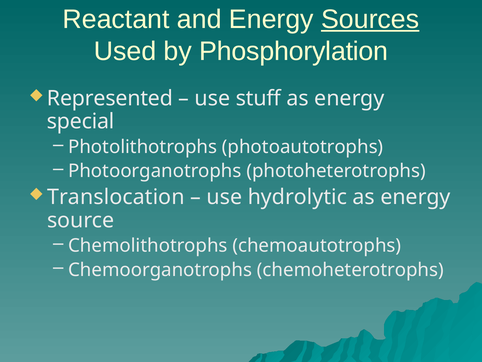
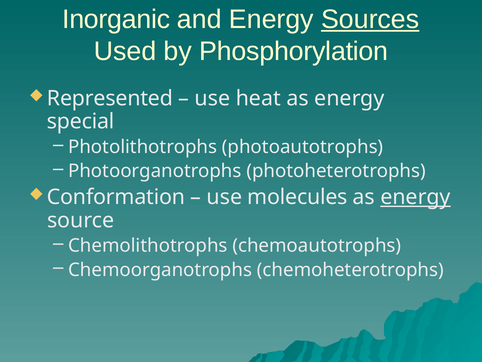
Reactant: Reactant -> Inorganic
stuff: stuff -> heat
Translocation: Translocation -> Conformation
hydrolytic: hydrolytic -> molecules
energy at (415, 197) underline: none -> present
